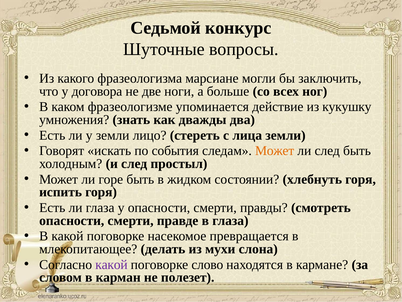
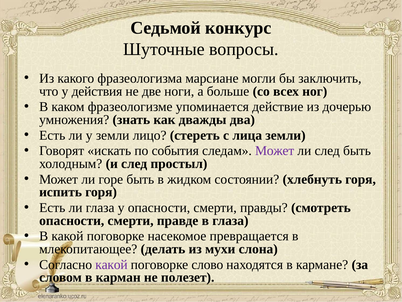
договора: договора -> действия
кукушку: кукушку -> дочерью
Может at (275, 151) colour: orange -> purple
